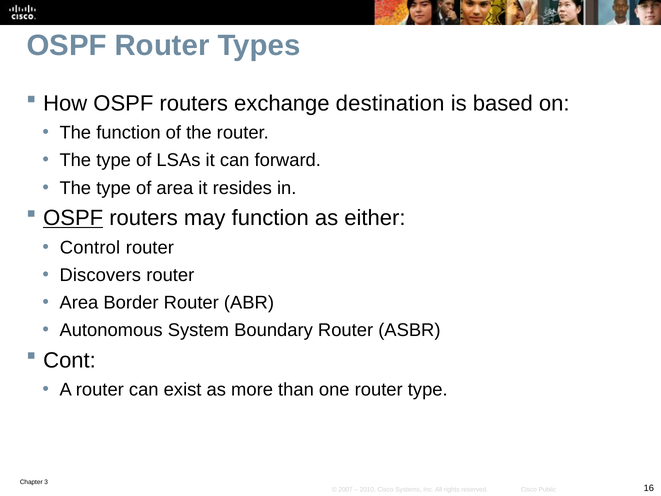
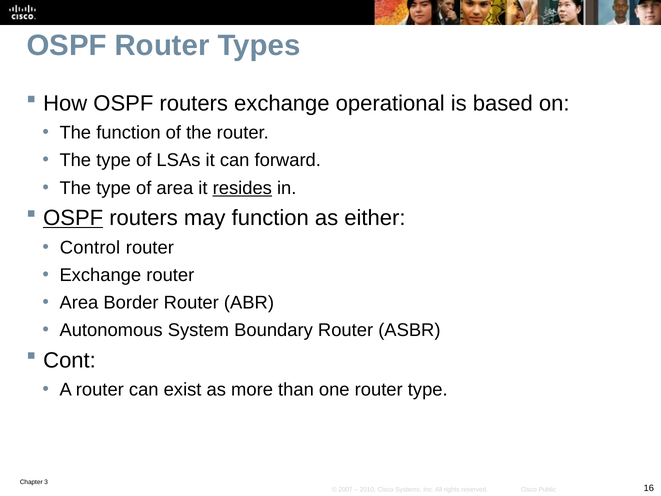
destination: destination -> operational
resides underline: none -> present
Discovers at (100, 275): Discovers -> Exchange
